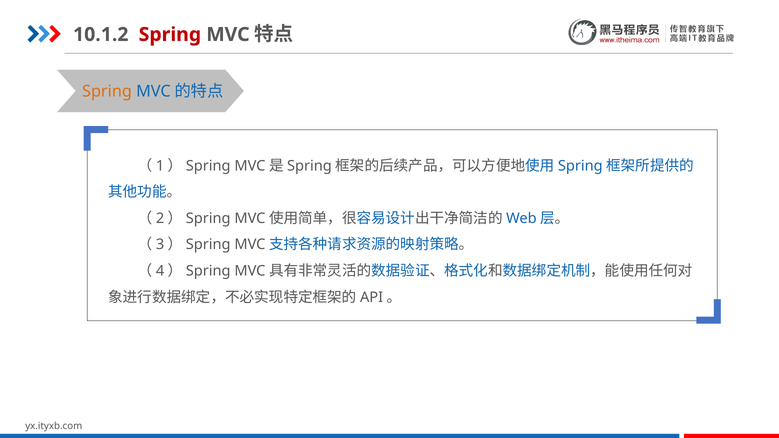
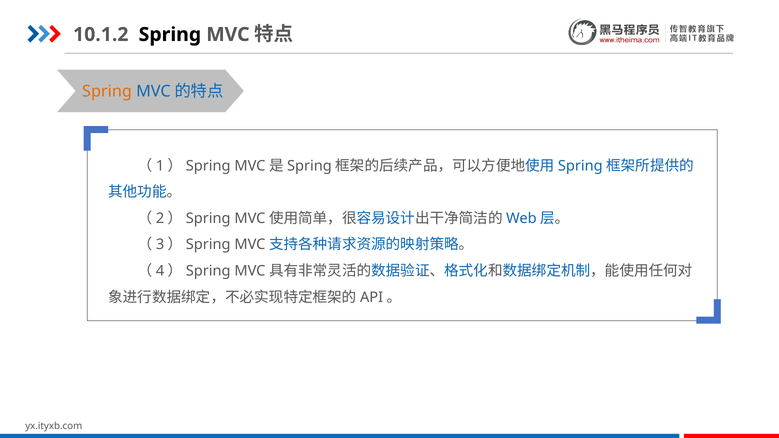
Spring at (170, 35) colour: red -> black
